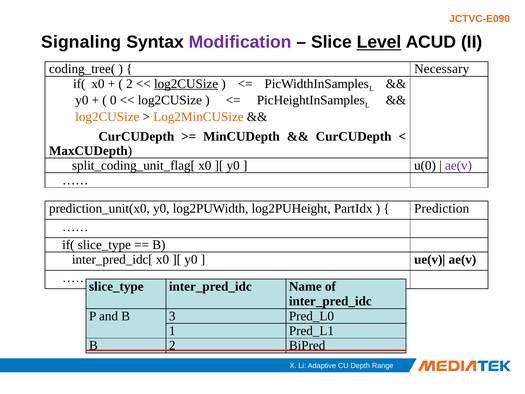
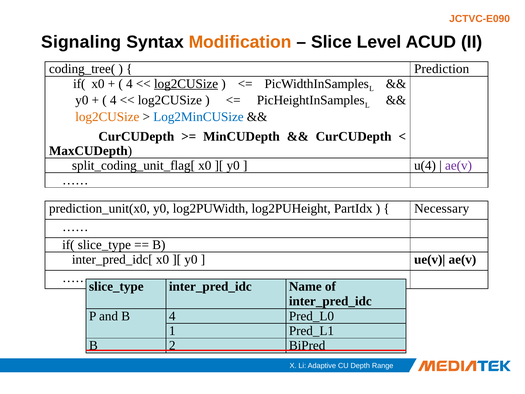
Modification colour: purple -> orange
Level underline: present -> none
Necessary: Necessary -> Prediction
2 at (129, 84): 2 -> 4
0 at (113, 100): 0 -> 4
Log2MinCUSize colour: orange -> blue
u(0: u(0 -> u(4
Prediction: Prediction -> Necessary
B 3: 3 -> 4
